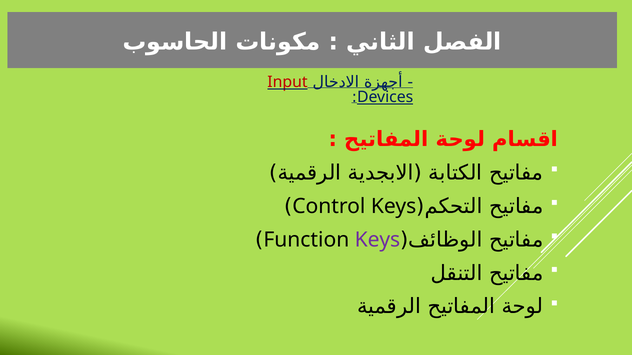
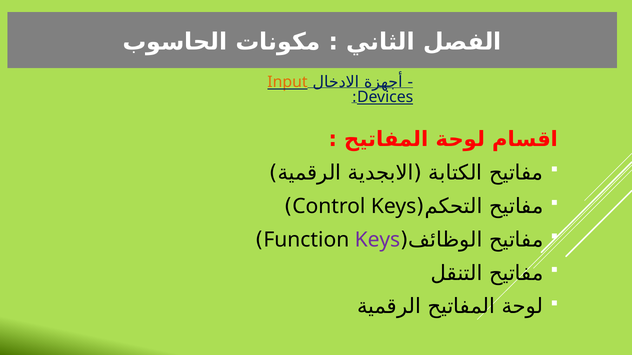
Input colour: red -> orange
